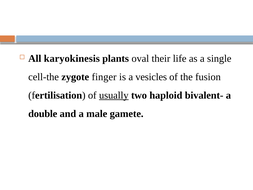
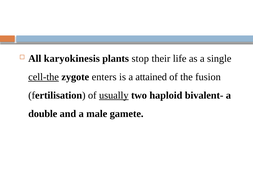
oval: oval -> stop
cell-the underline: none -> present
finger: finger -> enters
vesicles: vesicles -> attained
